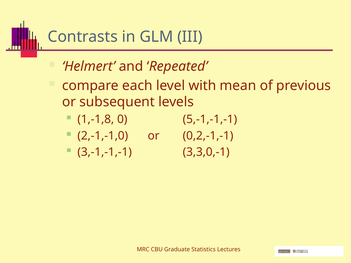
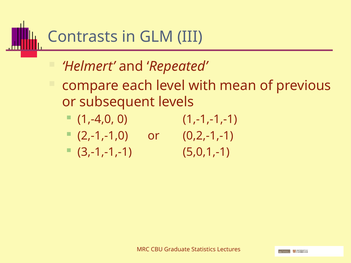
1,-1,8: 1,-1,8 -> 1,-4,0
5,-1,-1,-1: 5,-1,-1,-1 -> 1,-1,-1,-1
3,3,0,-1: 3,3,0,-1 -> 5,0,1,-1
